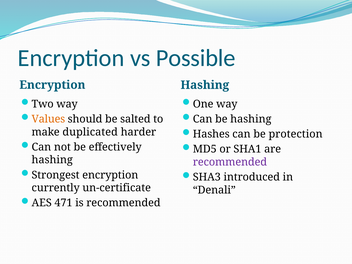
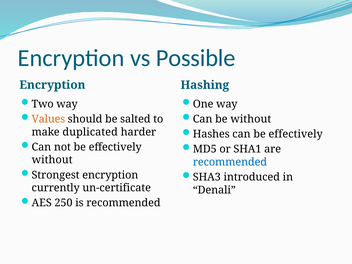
be hashing: hashing -> without
can be protection: protection -> effectively
hashing at (52, 160): hashing -> without
recommended at (230, 162) colour: purple -> blue
471: 471 -> 250
